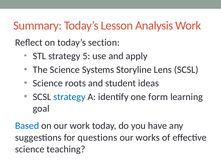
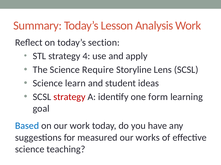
5: 5 -> 4
Systems: Systems -> Require
roots: roots -> learn
strategy at (69, 97) colour: blue -> red
questions: questions -> measured
